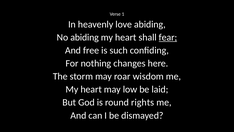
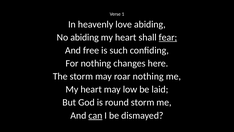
roar wisdom: wisdom -> nothing
round rights: rights -> storm
can underline: none -> present
